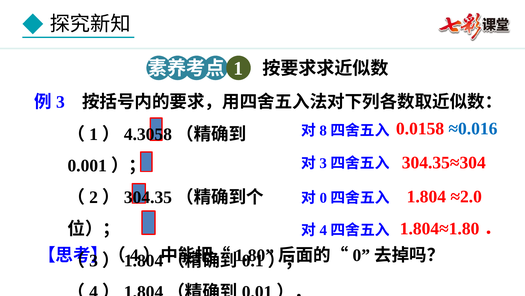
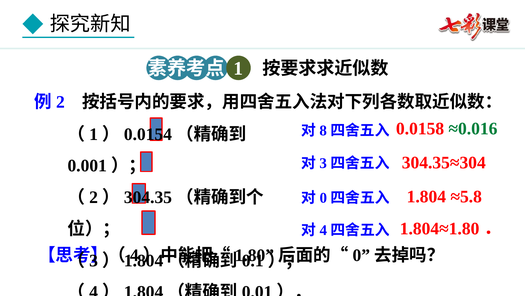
3 at (60, 102): 3 -> 2
≈0.016 colour: blue -> green
4.3058: 4.3058 -> 0.0154
≈2.0: ≈2.0 -> ≈5.8
